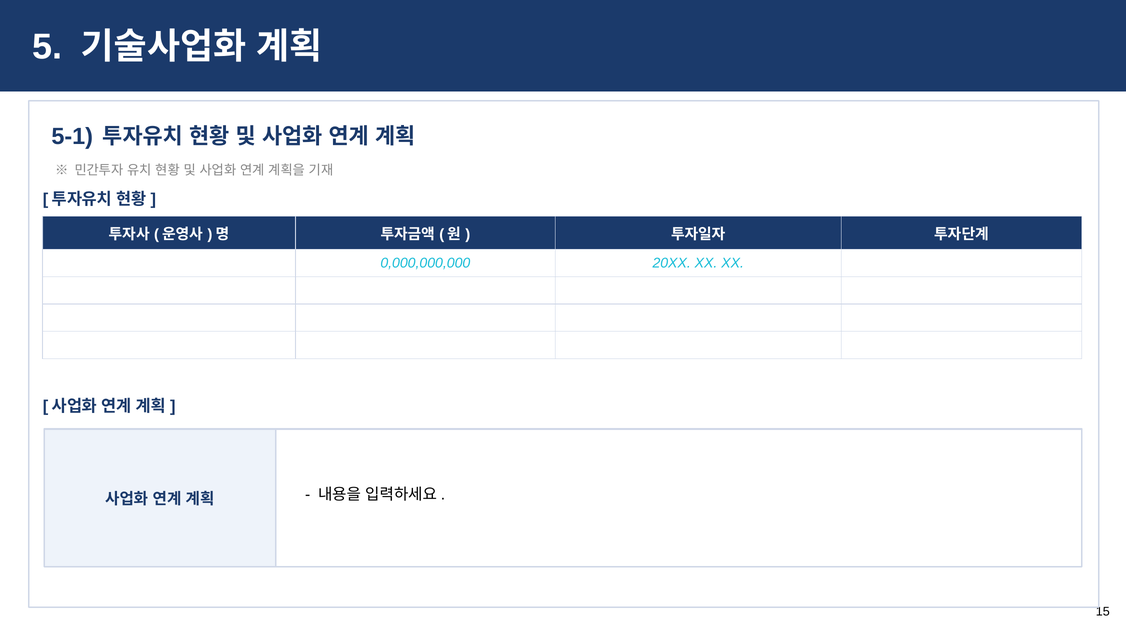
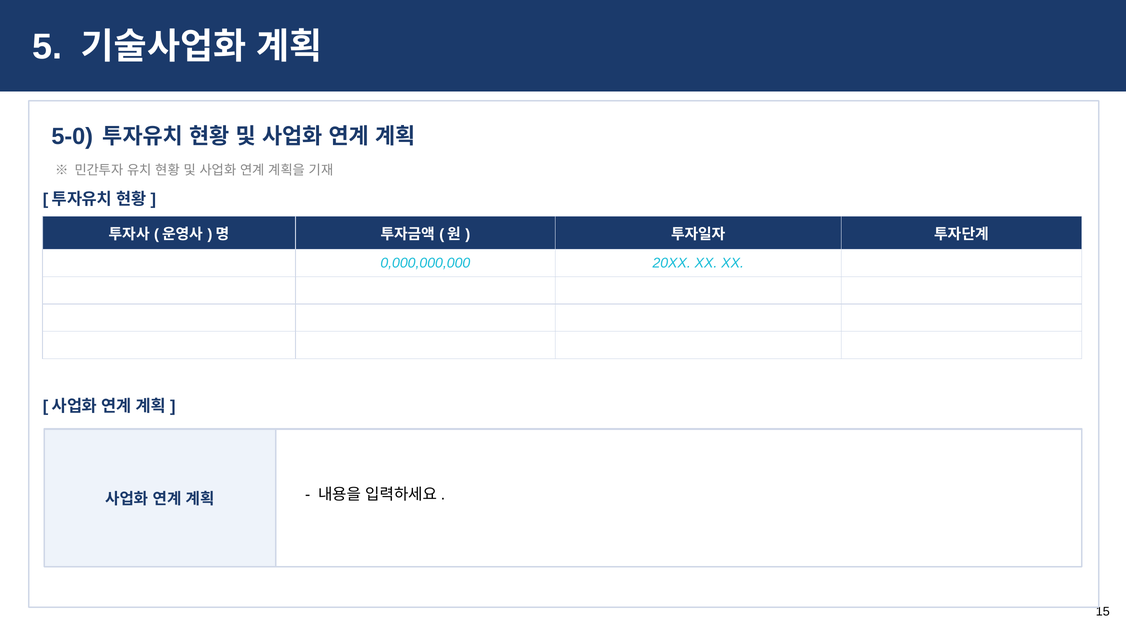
5-1: 5-1 -> 5-0
